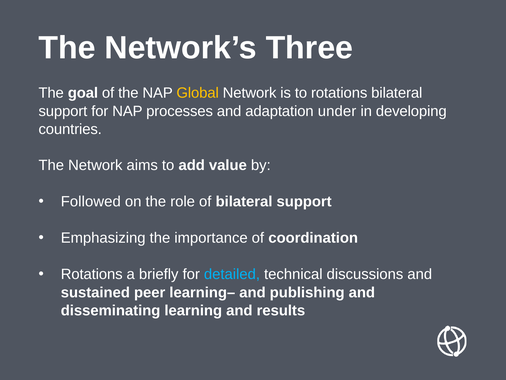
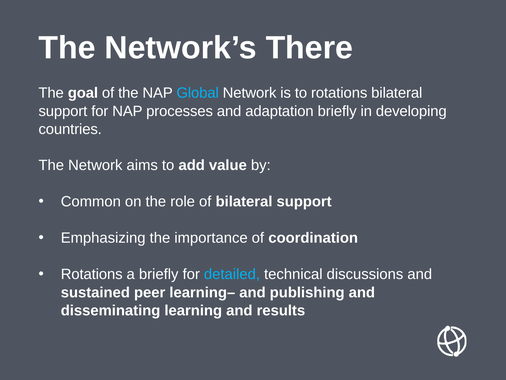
Three: Three -> There
Global colour: yellow -> light blue
adaptation under: under -> briefly
Followed: Followed -> Common
